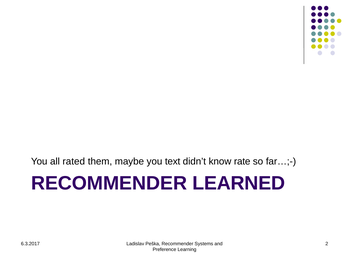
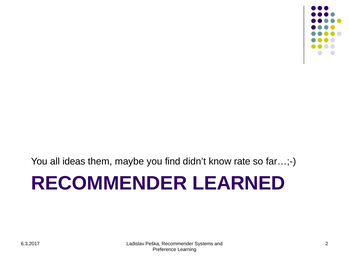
rated: rated -> ideas
text: text -> find
